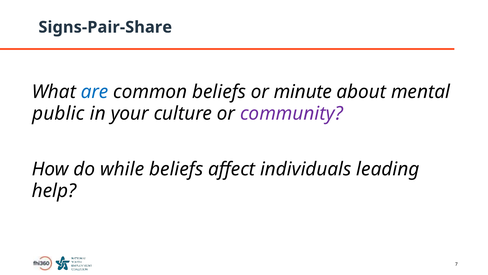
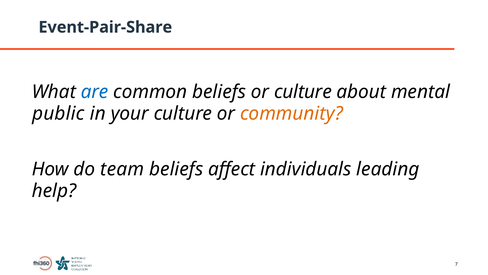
Signs-Pair-Share: Signs-Pair-Share -> Event-Pair-Share
or minute: minute -> culture
community colour: purple -> orange
while: while -> team
